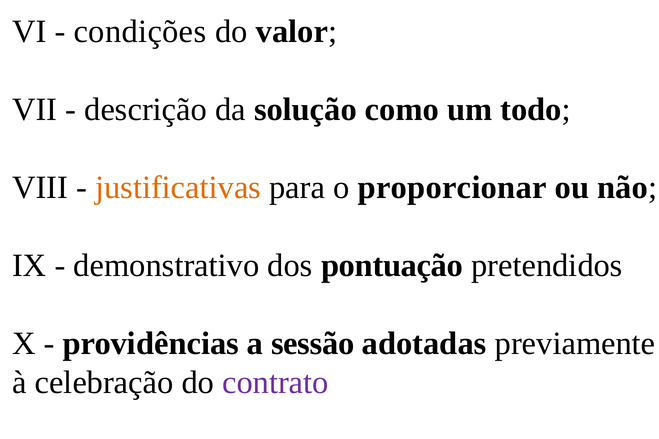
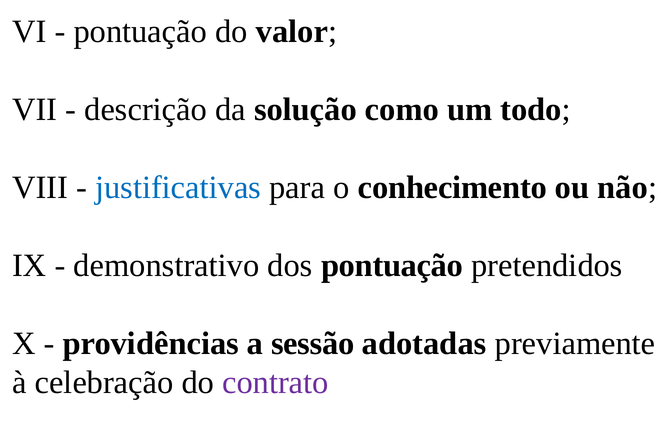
condições at (140, 32): condições -> pontuação
justificativas colour: orange -> blue
proporcionar: proporcionar -> conhecimento
